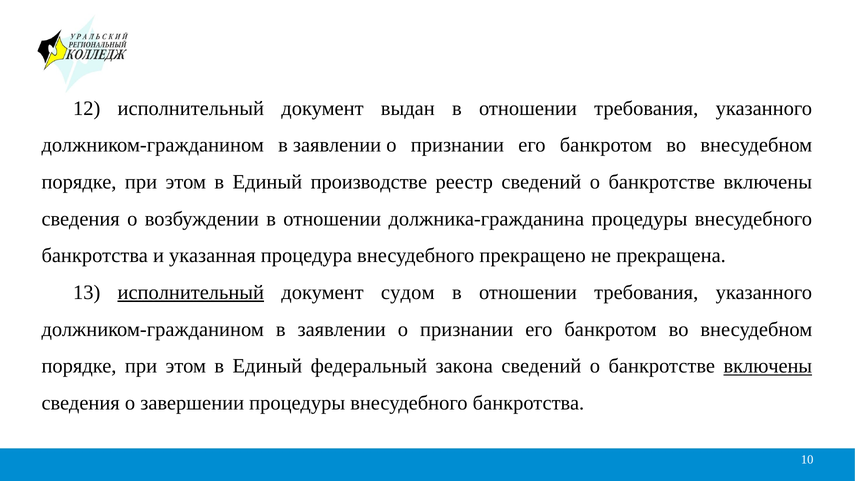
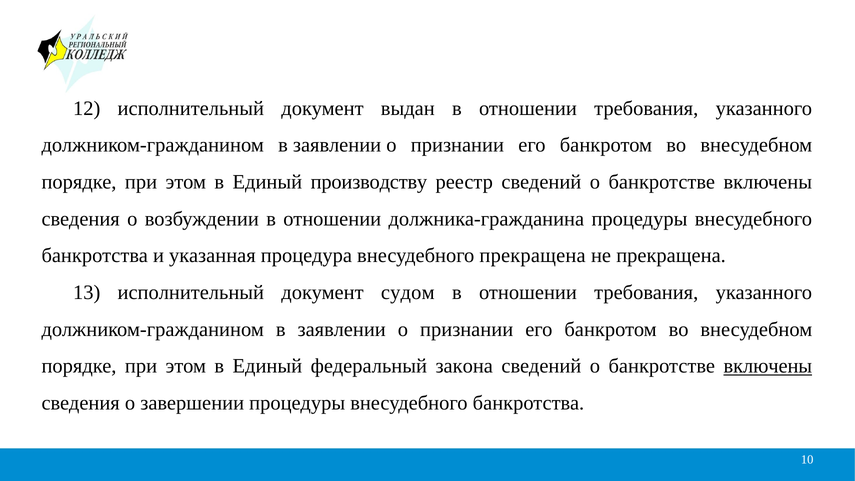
производстве: производстве -> производству
внесудебного прекращено: прекращено -> прекращена
исполнительный at (191, 293) underline: present -> none
